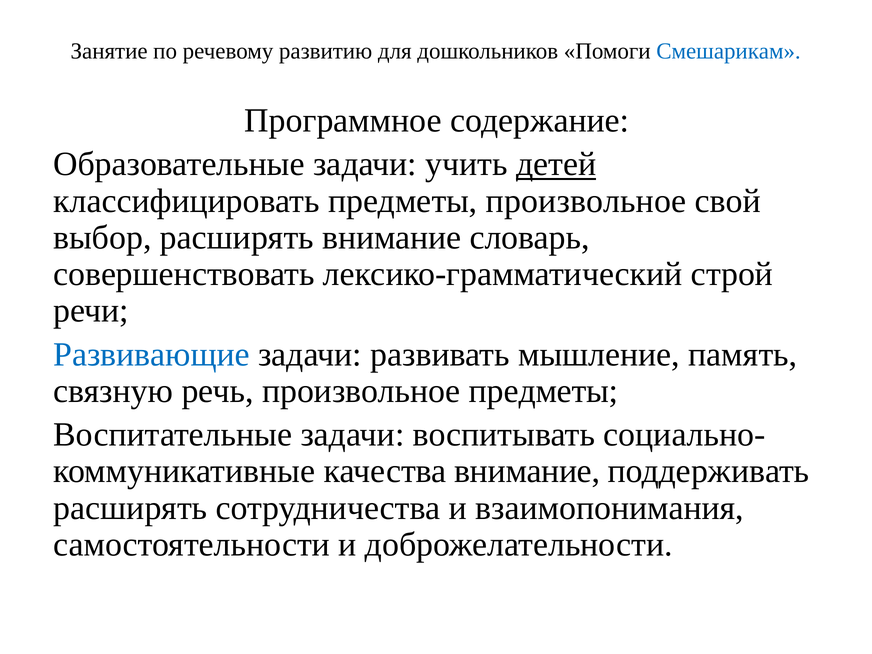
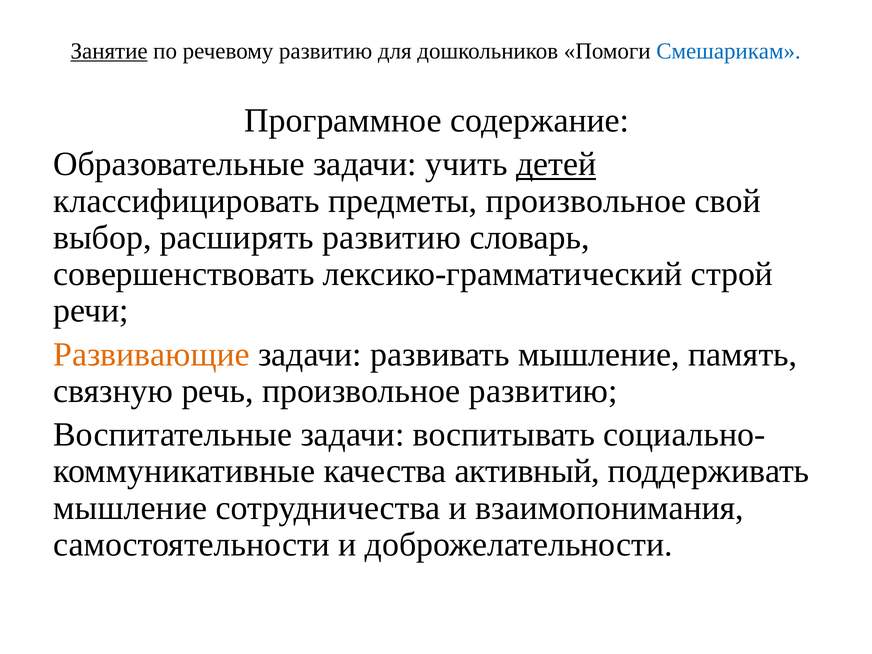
Занятие underline: none -> present
расширять внимание: внимание -> развитию
Развивающие colour: blue -> orange
произвольное предметы: предметы -> развитию
качества внимание: внимание -> активный
расширять at (130, 508): расширять -> мышление
